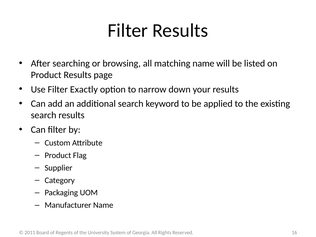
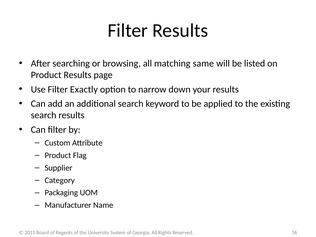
matching name: name -> same
